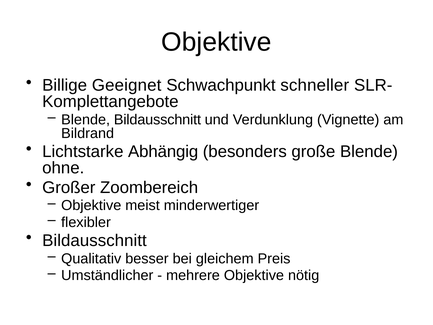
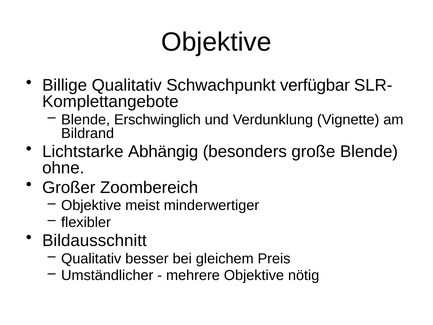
Billige Geeignet: Geeignet -> Qualitativ
schneller: schneller -> verfügbar
Blende Bildausschnitt: Bildausschnitt -> Erschwinglich
